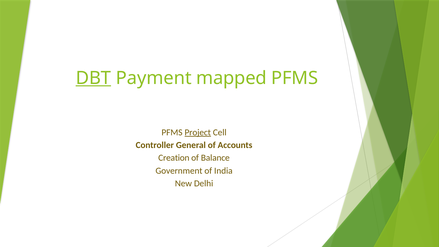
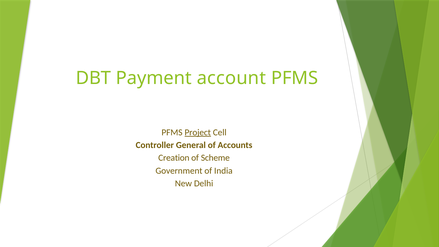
DBT underline: present -> none
mapped: mapped -> account
Balance: Balance -> Scheme
